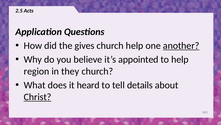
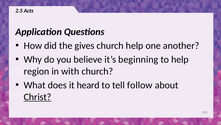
another underline: present -> none
appointed: appointed -> beginning
they: they -> with
details: details -> follow
